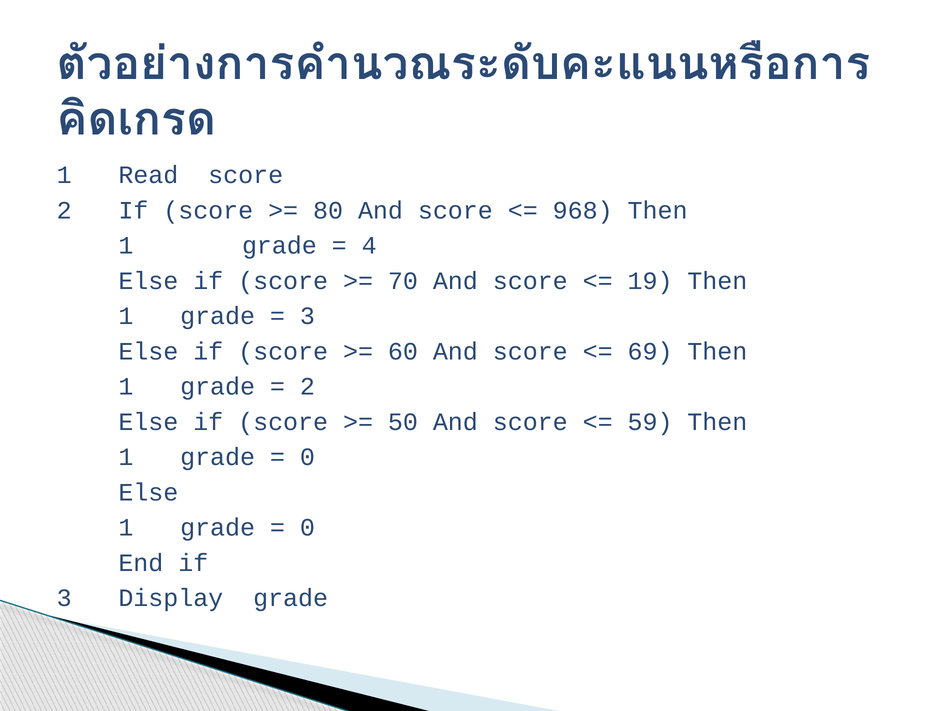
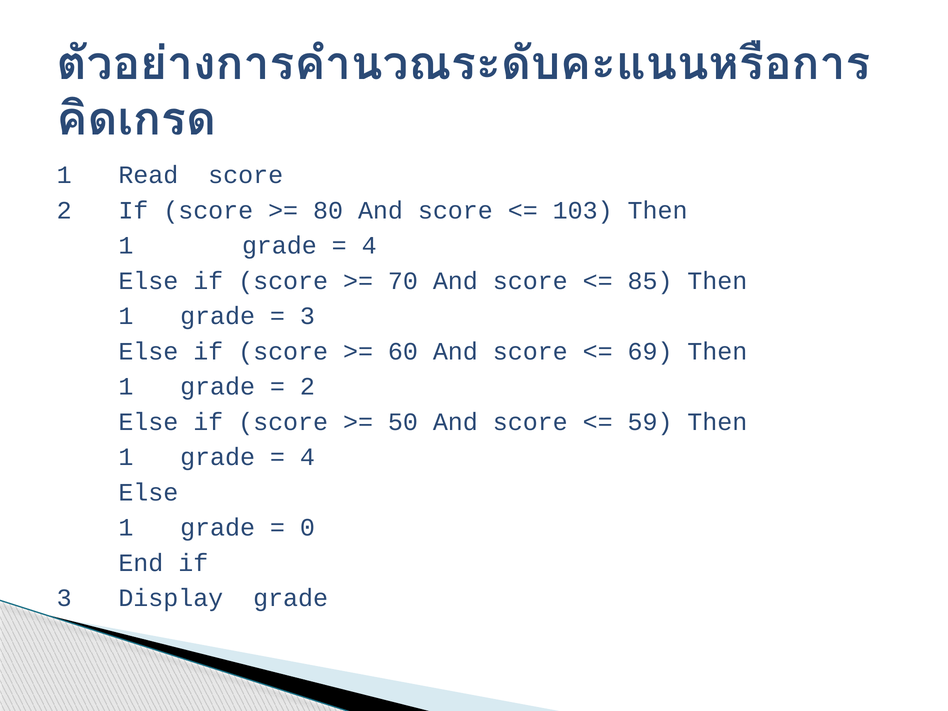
968: 968 -> 103
19: 19 -> 85
0 at (307, 457): 0 -> 4
